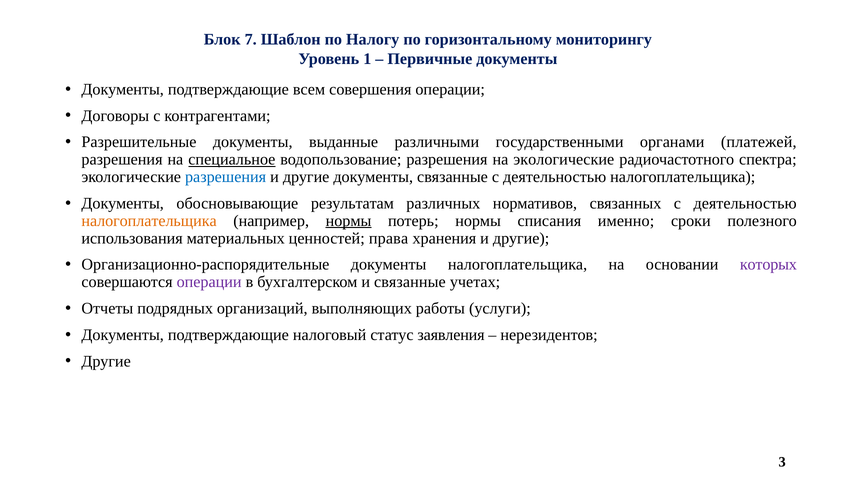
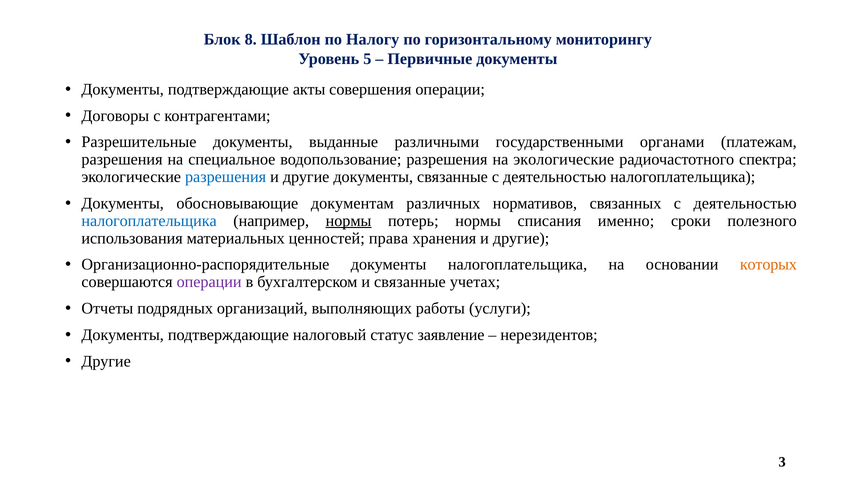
7: 7 -> 8
1: 1 -> 5
всем: всем -> акты
платежей: платежей -> платежам
специальное underline: present -> none
результатам: результатам -> документам
налогоплательщика at (149, 221) colour: orange -> blue
которых colour: purple -> orange
заявления: заявления -> заявление
